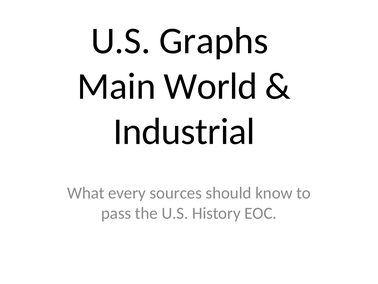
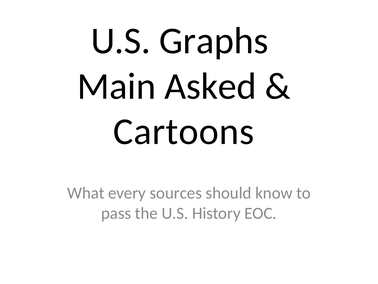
World: World -> Asked
Industrial: Industrial -> Cartoons
